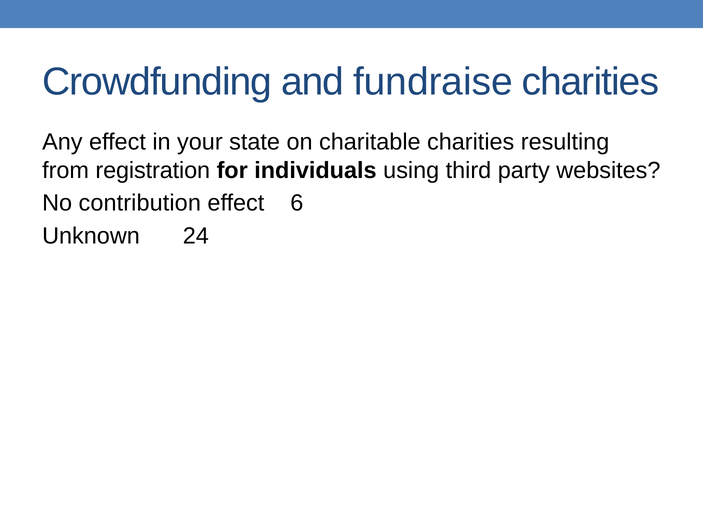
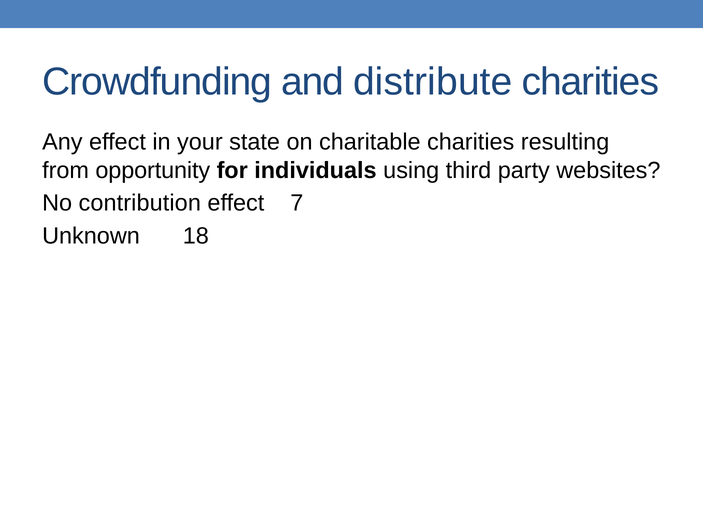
fundraise: fundraise -> distribute
registration: registration -> opportunity
6: 6 -> 7
24: 24 -> 18
